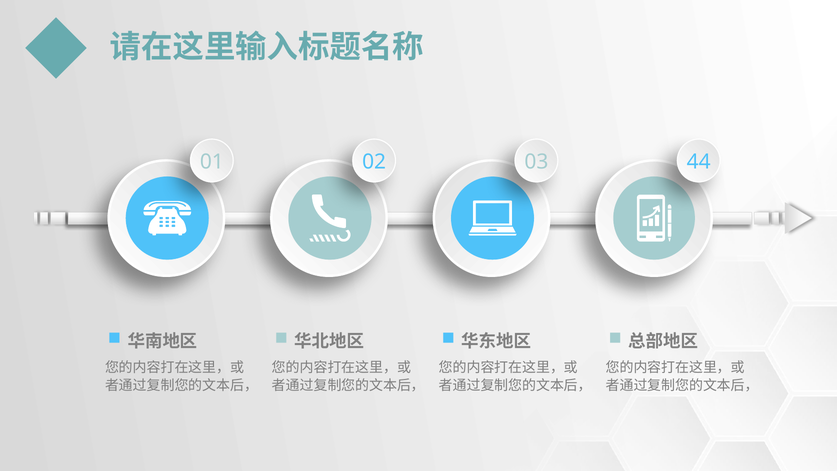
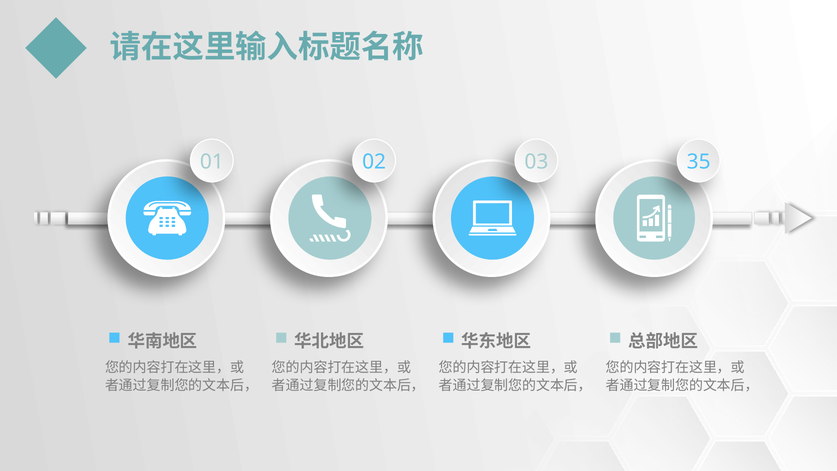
44: 44 -> 35
